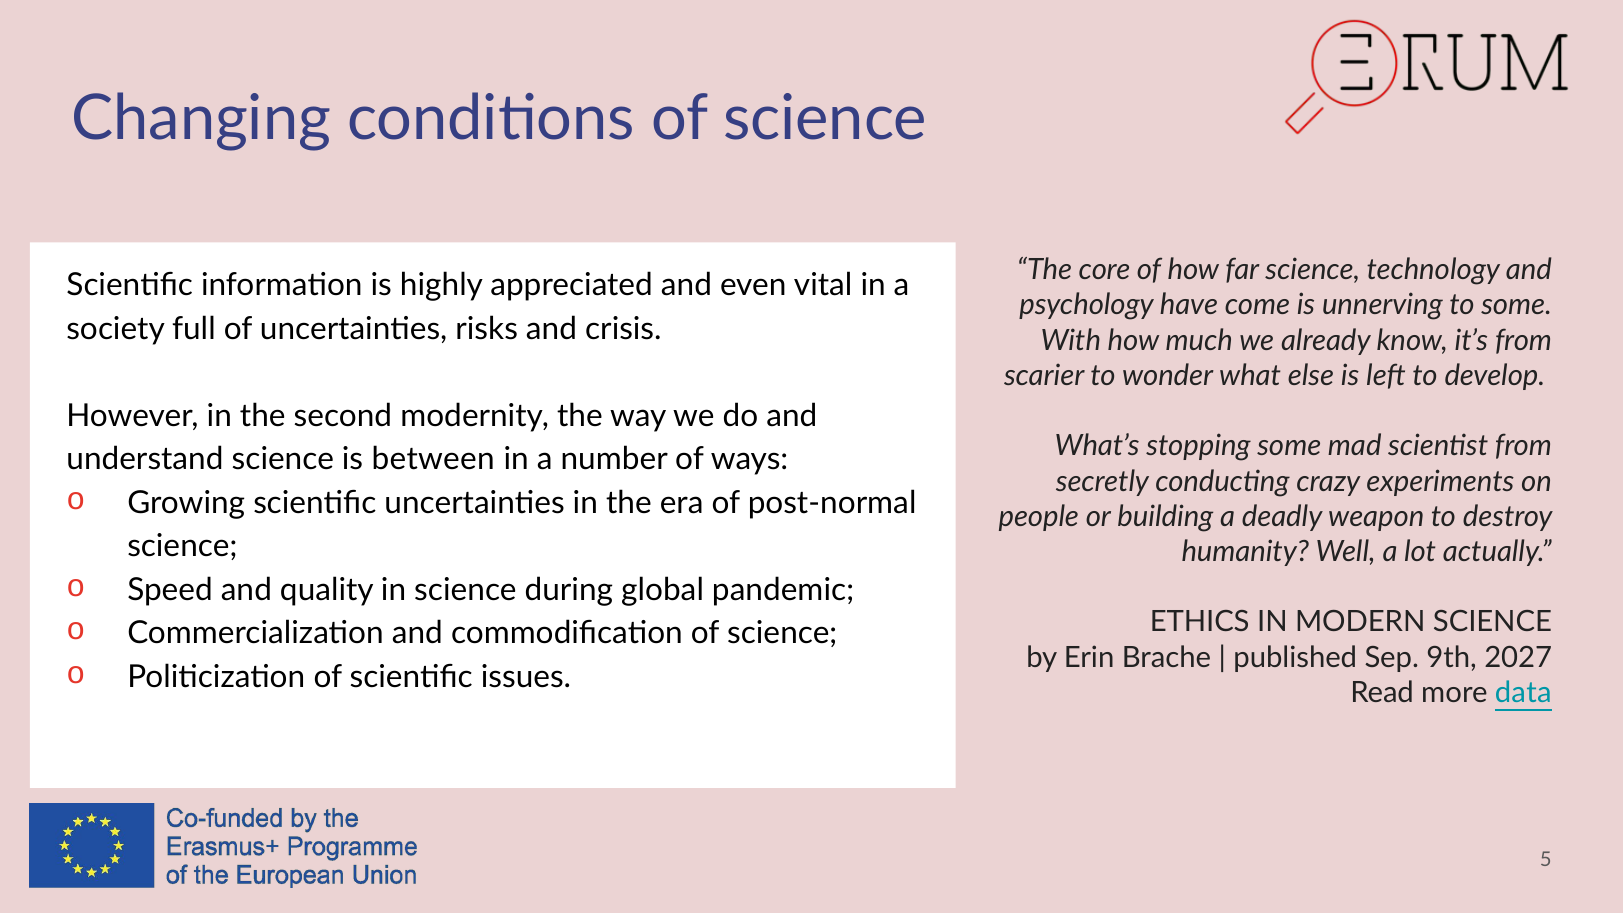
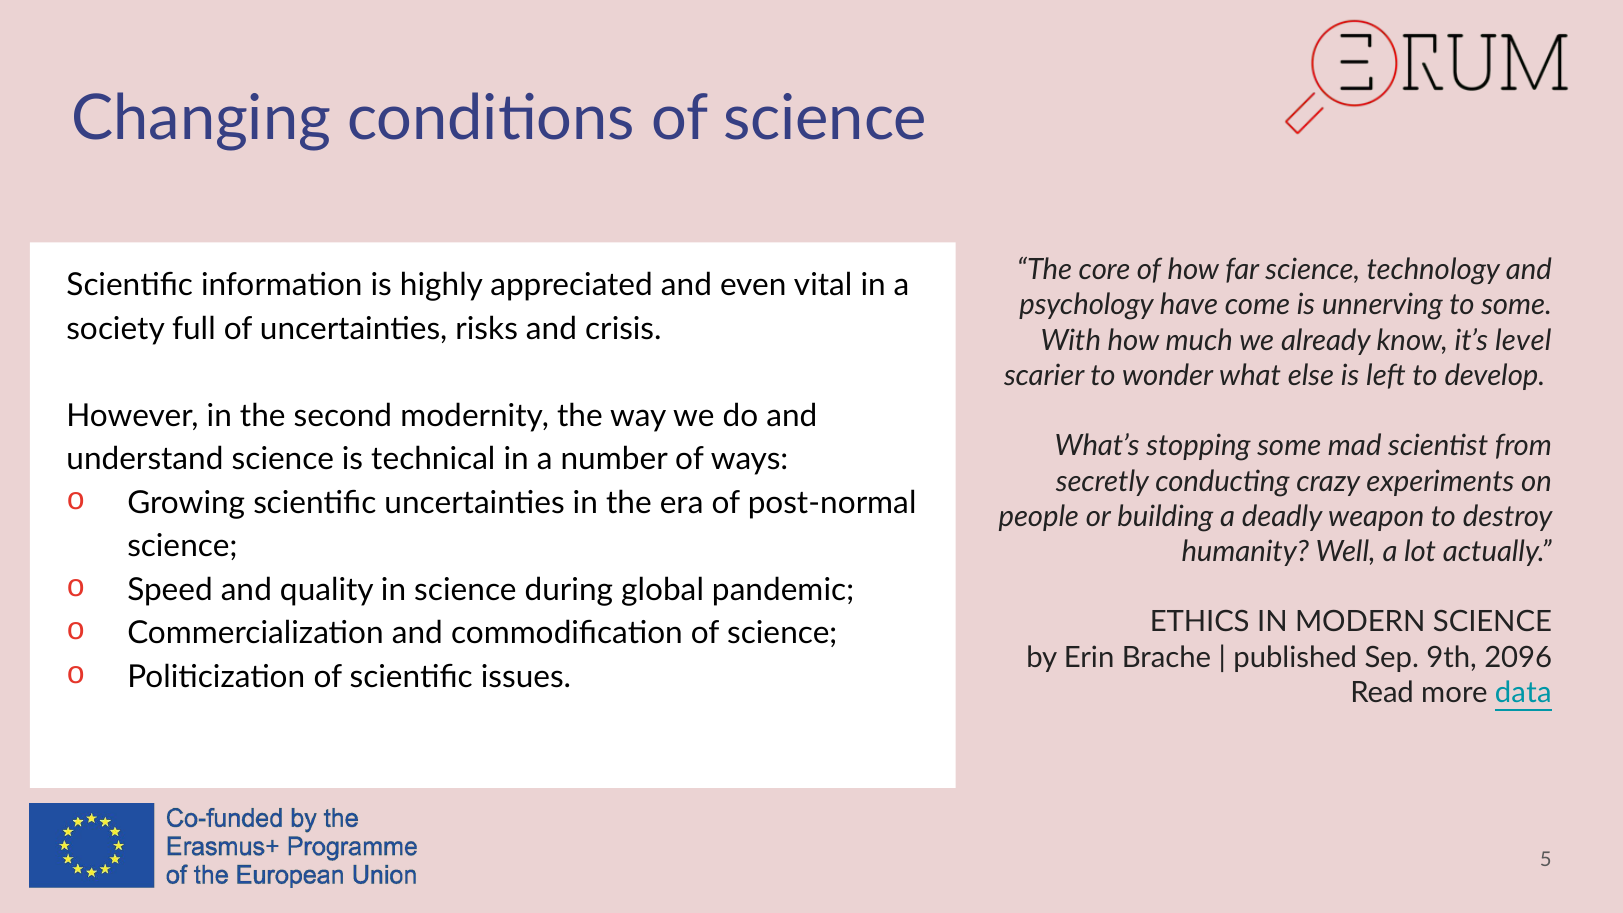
it’s from: from -> level
between: between -> technical
2027: 2027 -> 2096
